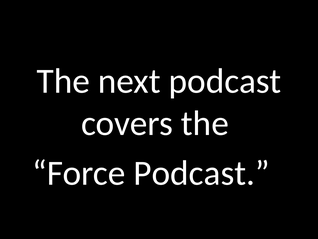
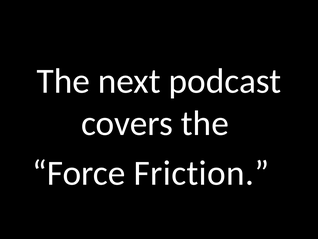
Force Podcast: Podcast -> Friction
